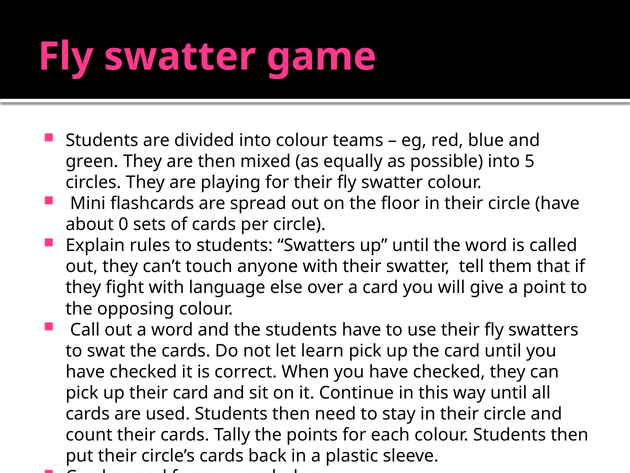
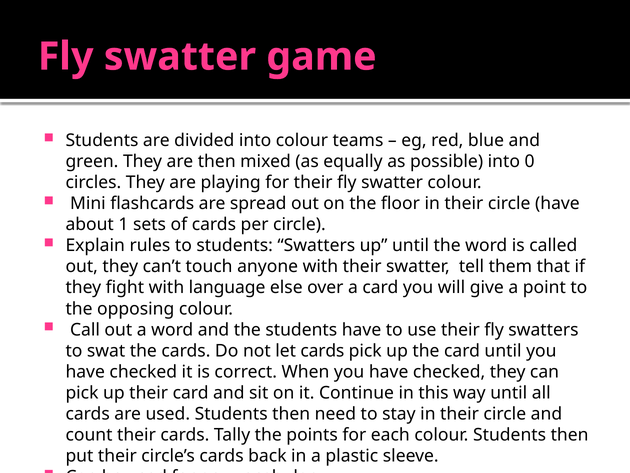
5: 5 -> 0
0: 0 -> 1
let learn: learn -> cards
